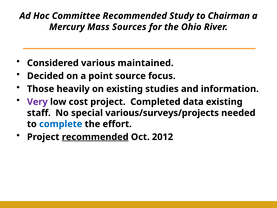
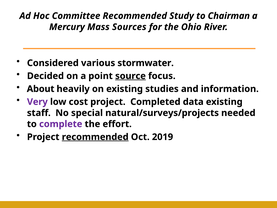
maintained: maintained -> stormwater
source underline: none -> present
Those: Those -> About
various/surveys/projects: various/surveys/projects -> natural/surveys/projects
complete colour: blue -> purple
2012: 2012 -> 2019
